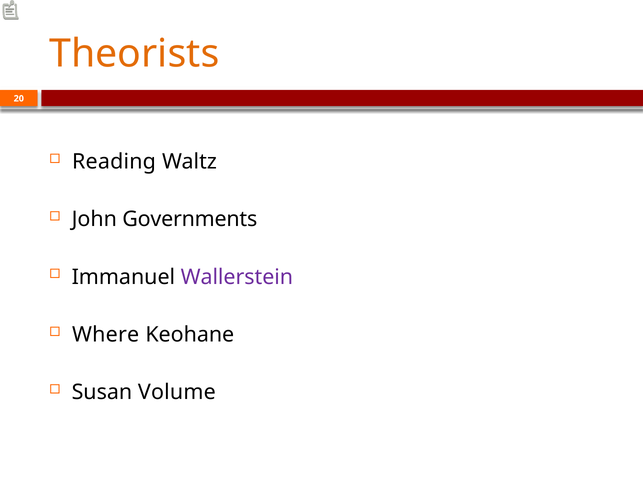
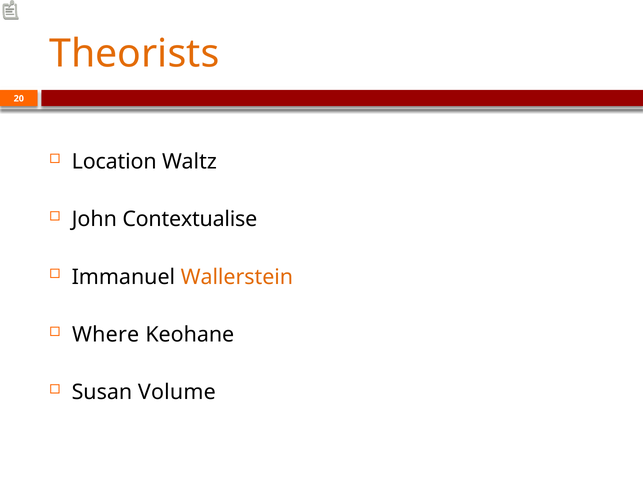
Reading: Reading -> Location
Governments: Governments -> Contextualise
Wallerstein colour: purple -> orange
